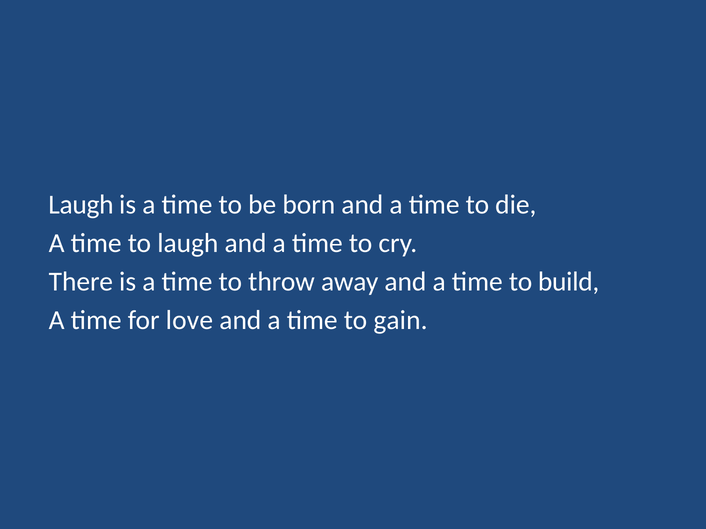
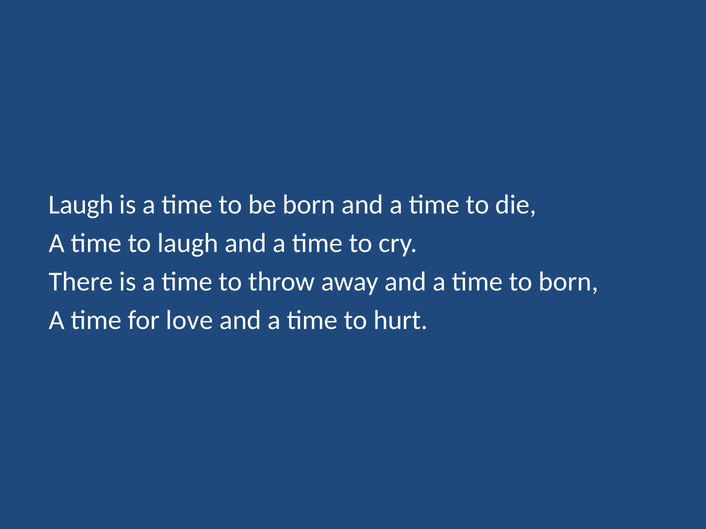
to build: build -> born
gain: gain -> hurt
